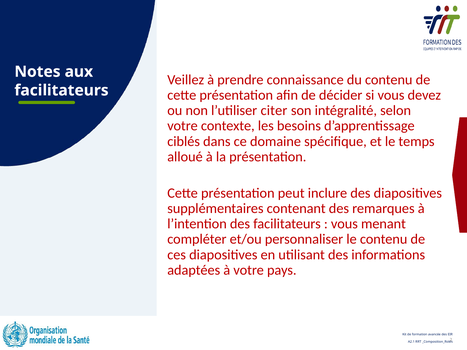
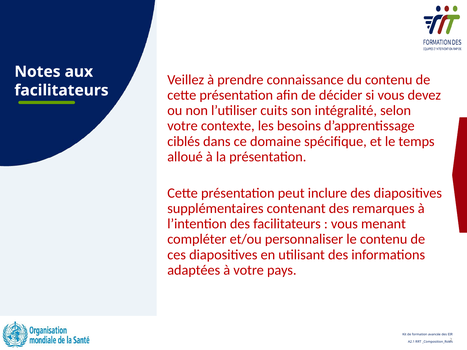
citer: citer -> cuits
